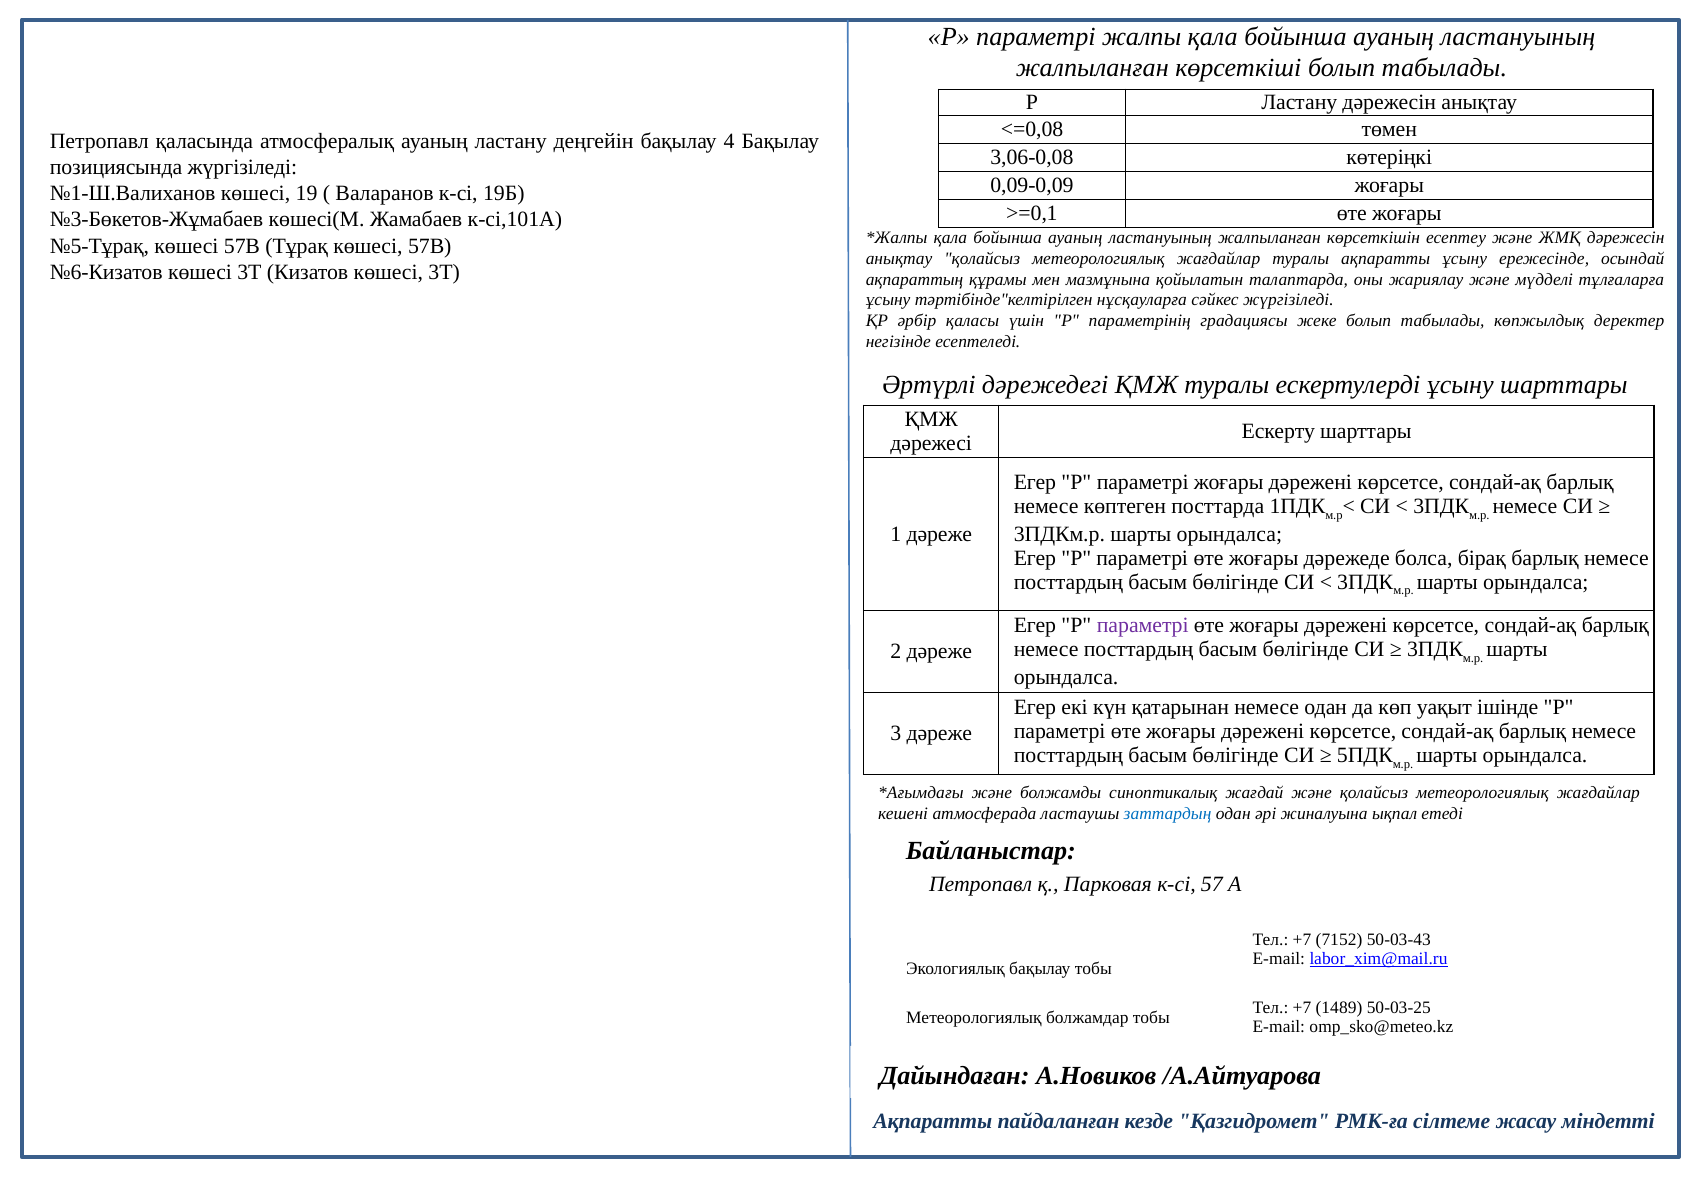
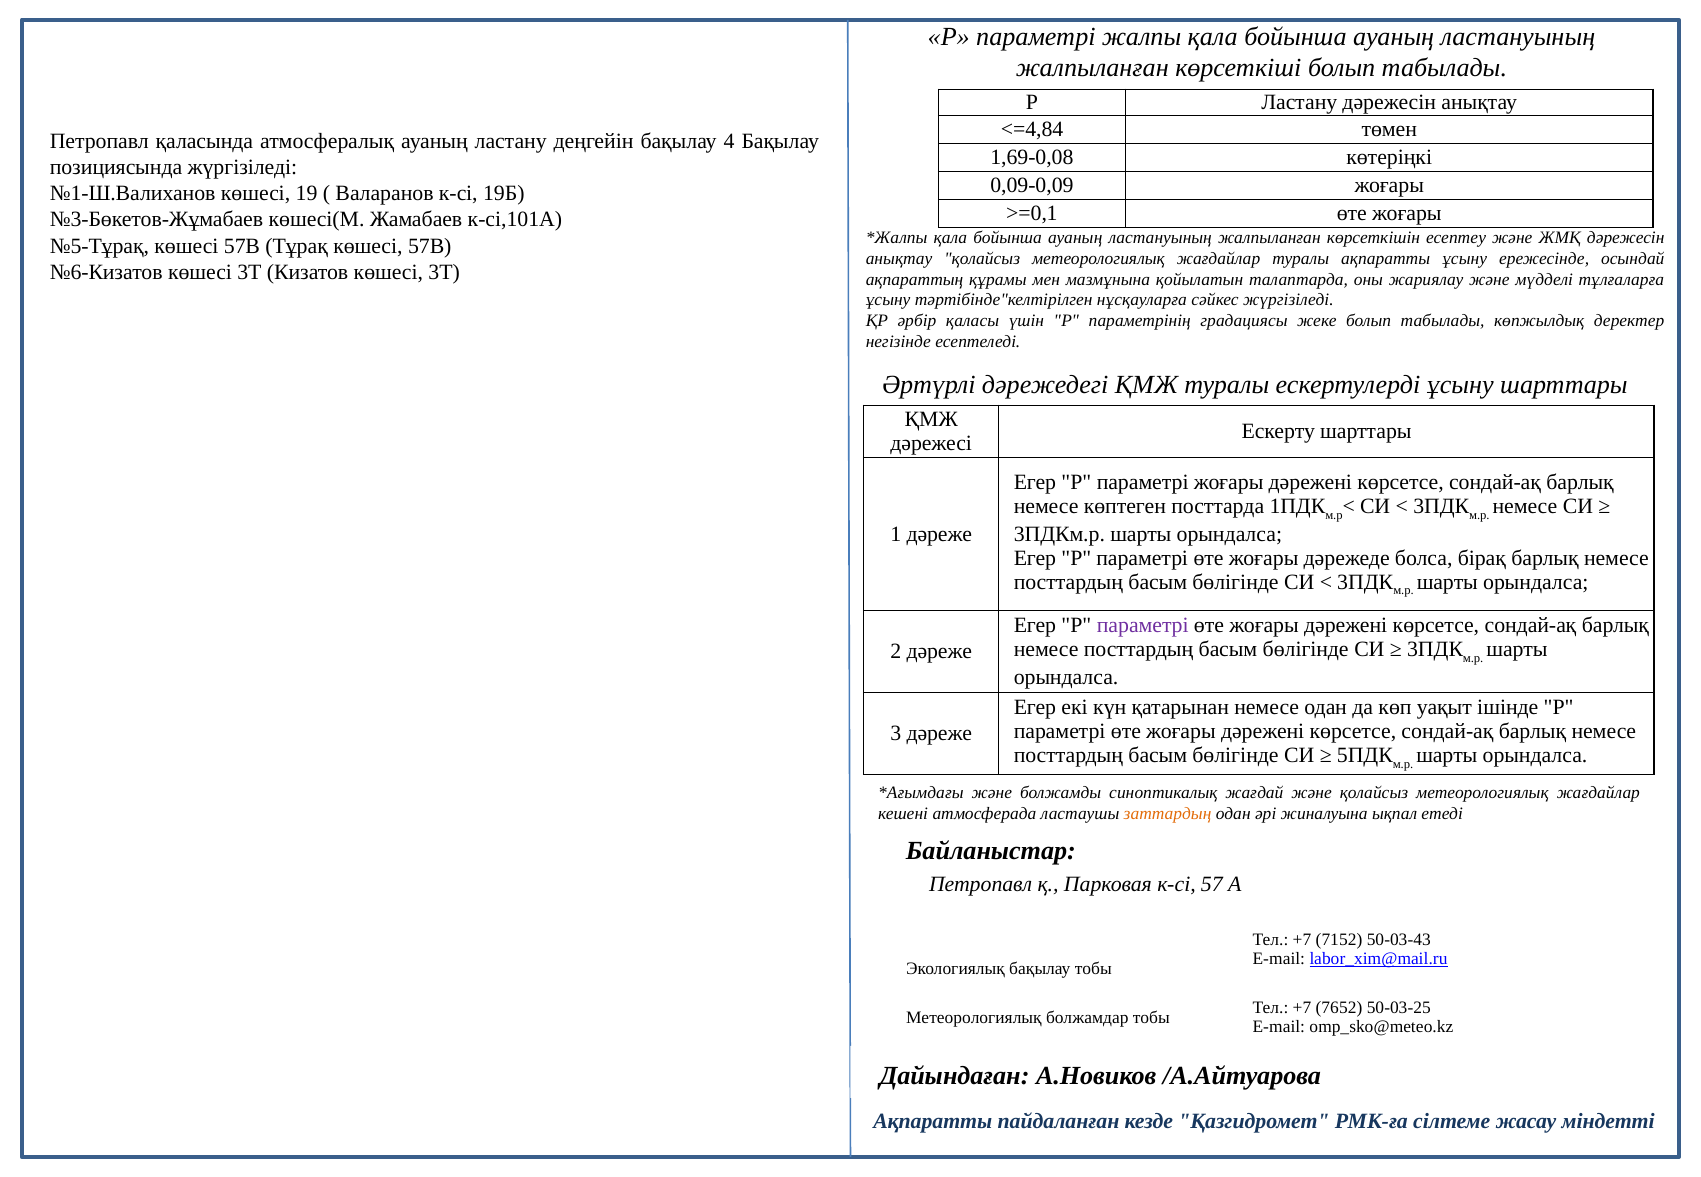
<=0,08: <=0,08 -> <=4,84
3,06-0,08: 3,06-0,08 -> 1,69-0,08
заттардың colour: blue -> orange
1489: 1489 -> 7652
